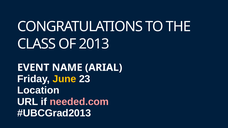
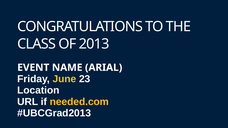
needed.com colour: pink -> yellow
